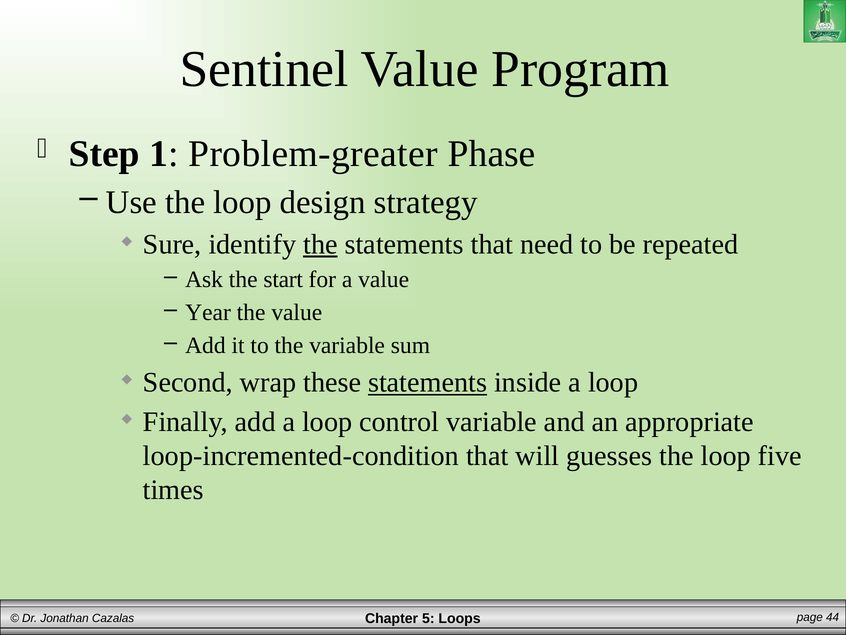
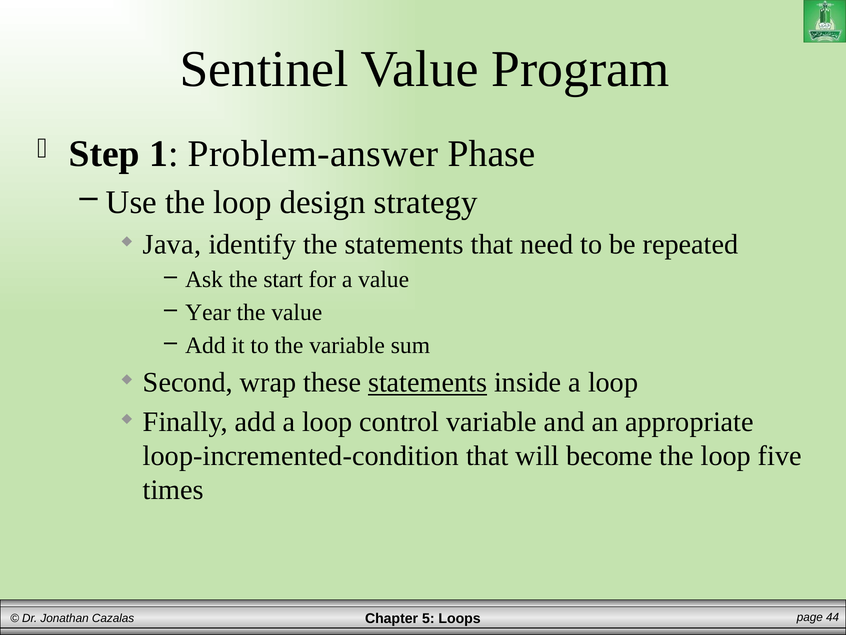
Problem-greater: Problem-greater -> Problem-answer
Sure: Sure -> Java
the at (320, 244) underline: present -> none
guesses: guesses -> become
